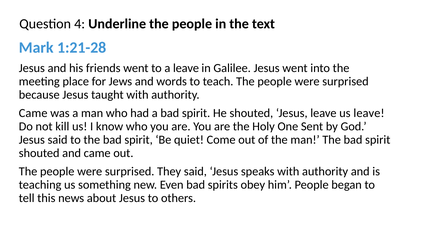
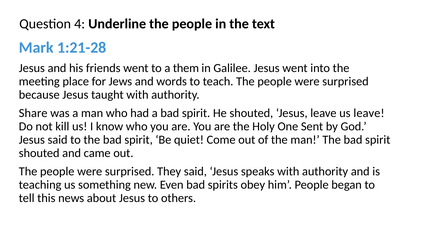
a leave: leave -> them
Came at (33, 113): Came -> Share
